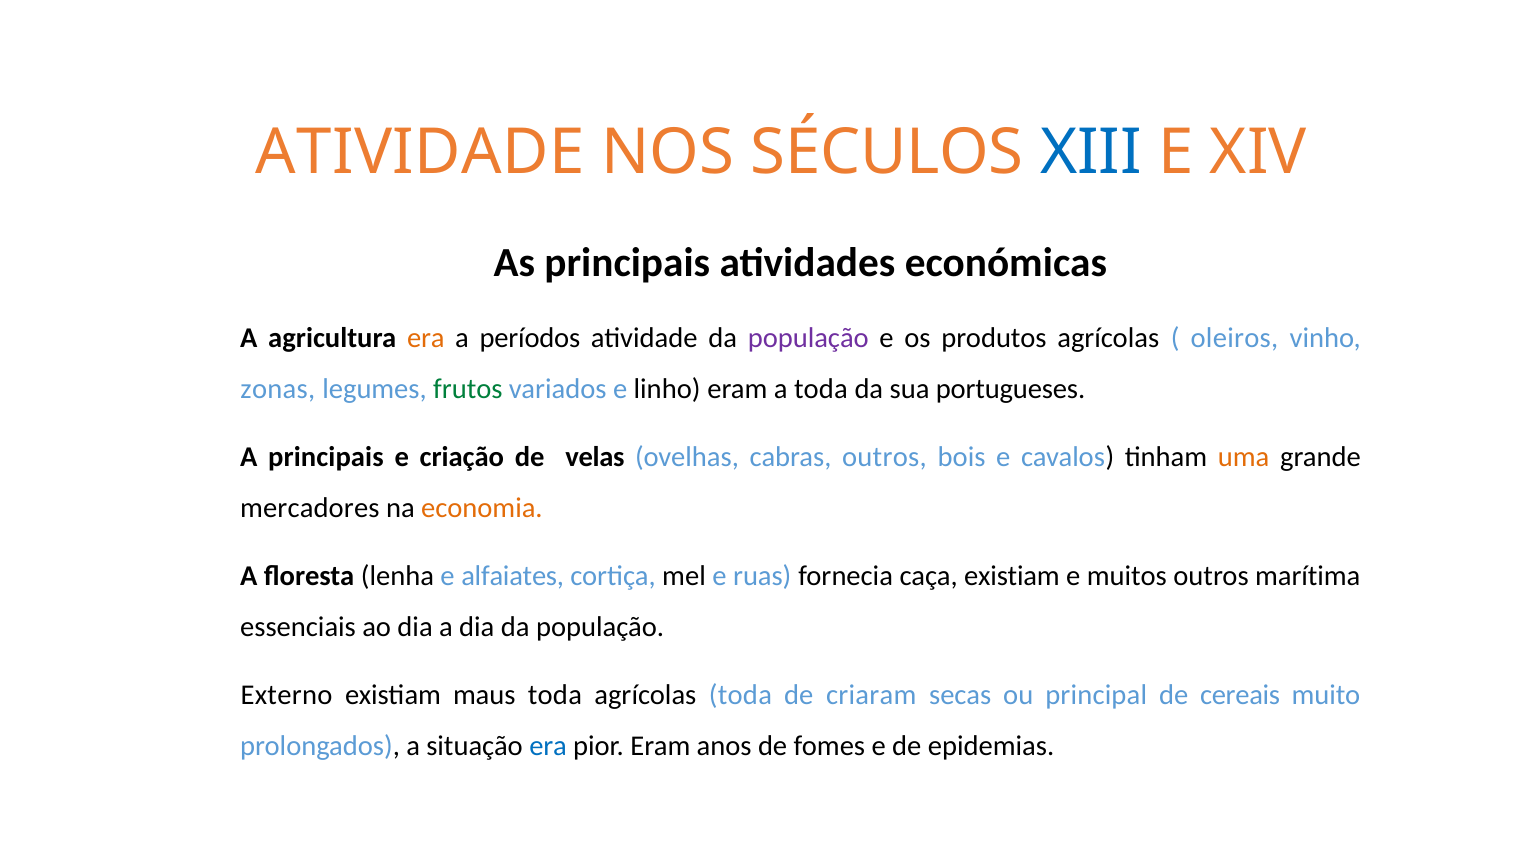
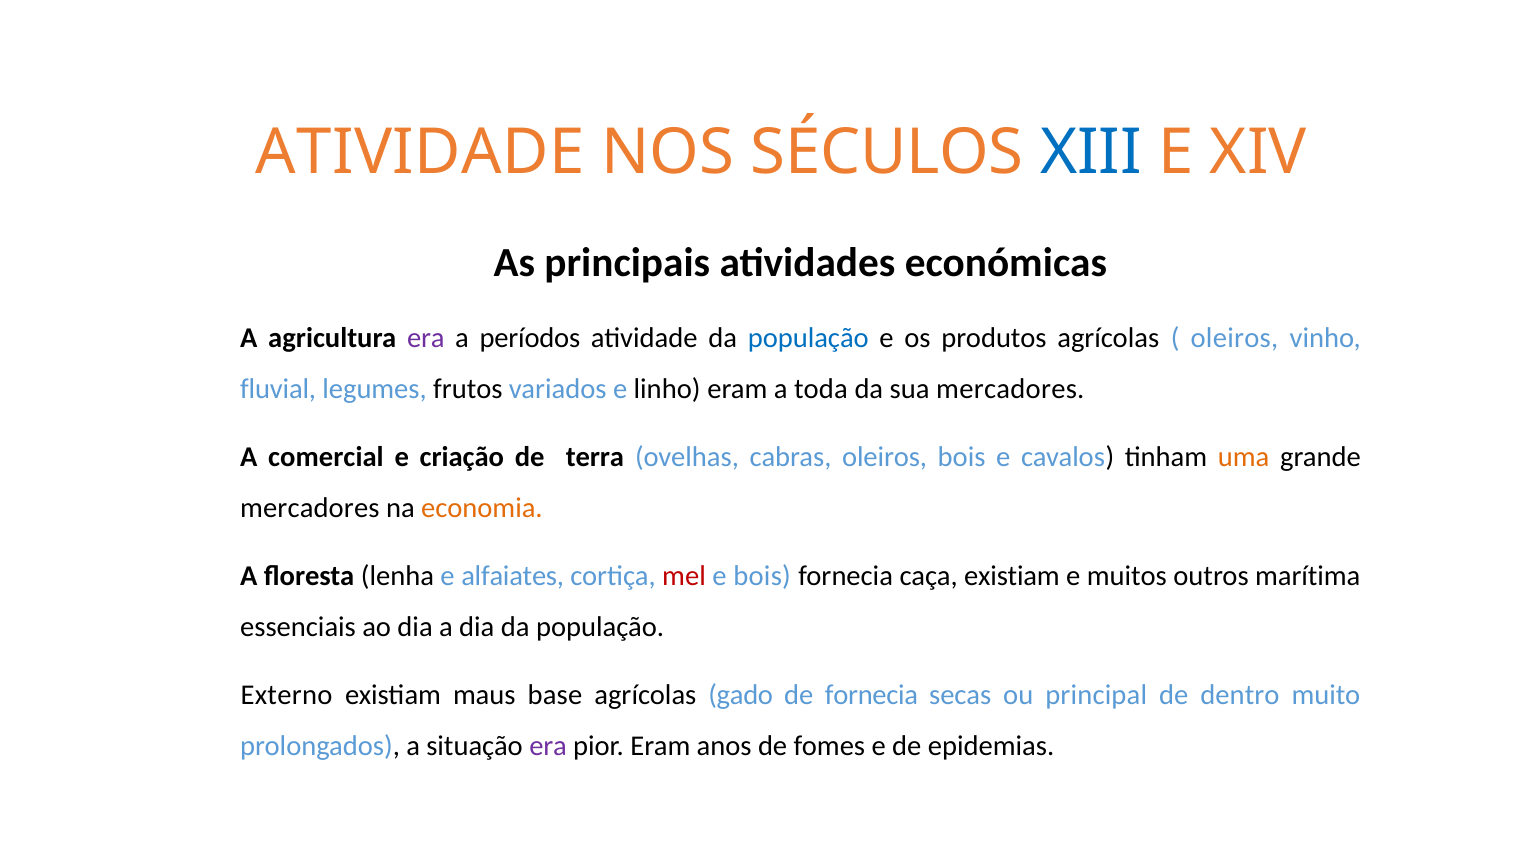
era at (426, 338) colour: orange -> purple
população at (808, 338) colour: purple -> blue
zonas: zonas -> fluvial
frutos colour: green -> black
sua portugueses: portugueses -> mercadores
A principais: principais -> comercial
velas: velas -> terra
cabras outros: outros -> oleiros
mel colour: black -> red
e ruas: ruas -> bois
maus toda: toda -> base
agrícolas toda: toda -> gado
de criaram: criaram -> fornecia
cereais: cereais -> dentro
era at (548, 746) colour: blue -> purple
